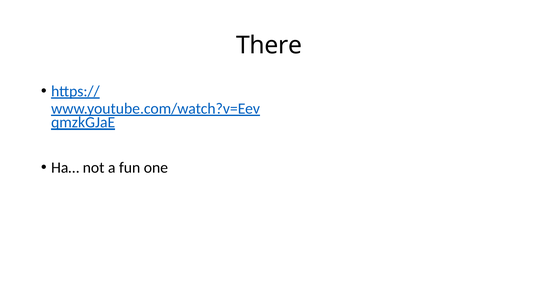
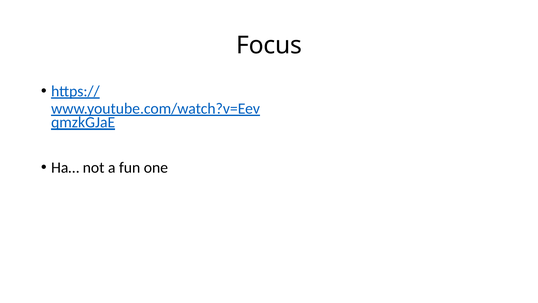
There: There -> Focus
